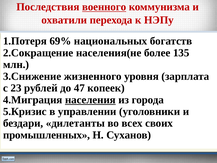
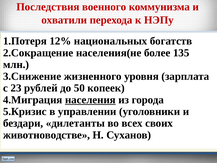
военного underline: present -> none
69%: 69% -> 12%
47: 47 -> 50
промышленных: промышленных -> животноводстве
